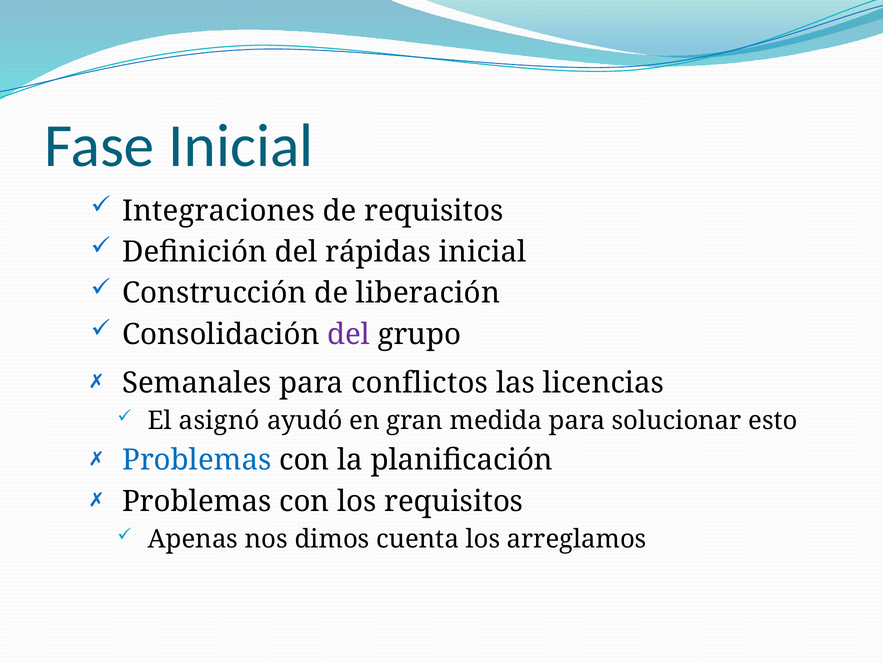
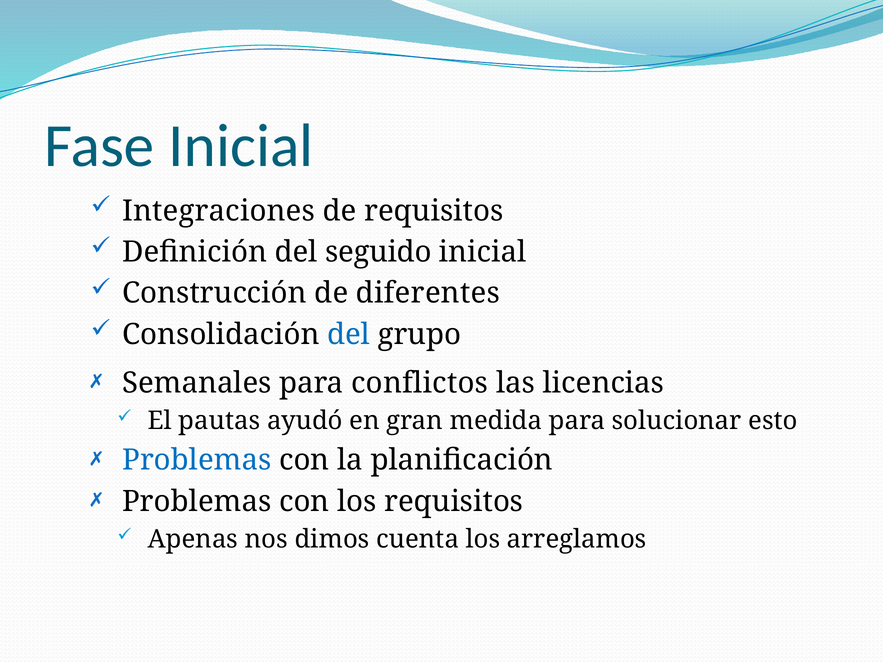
rápidas: rápidas -> seguido
liberación: liberación -> diferentes
del at (349, 335) colour: purple -> blue
asignó: asignó -> pautas
